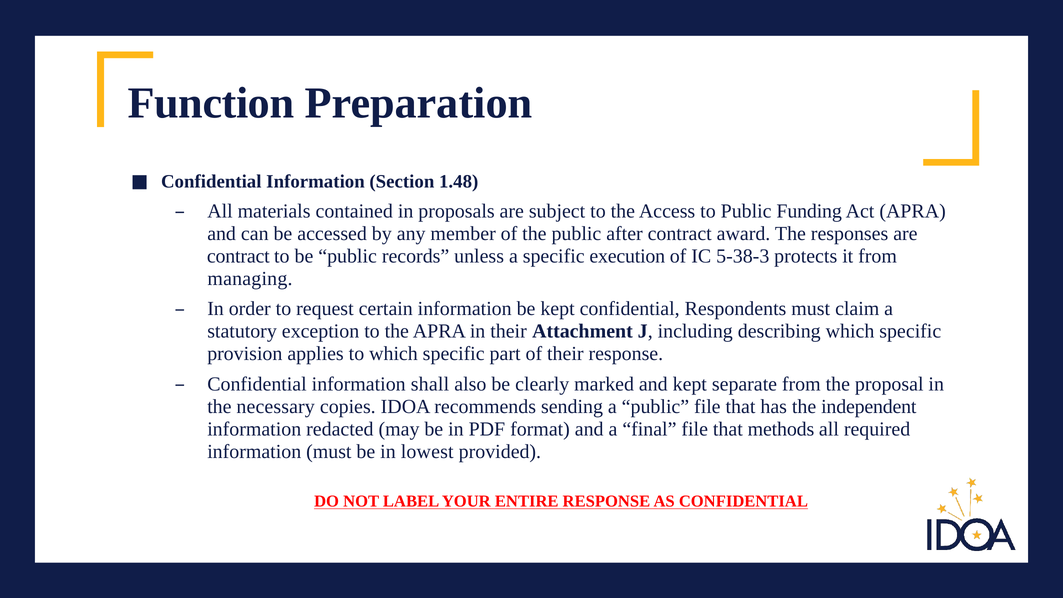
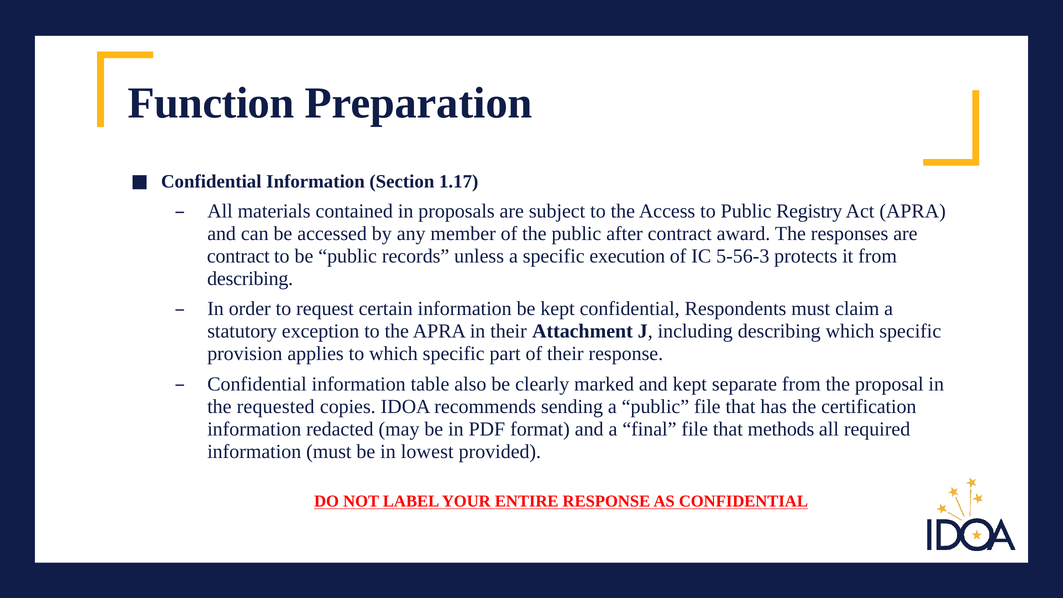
1.48: 1.48 -> 1.17
Funding: Funding -> Registry
5-38-3: 5-38-3 -> 5-56-3
managing at (250, 279): managing -> describing
shall: shall -> table
necessary: necessary -> requested
independent: independent -> certification
